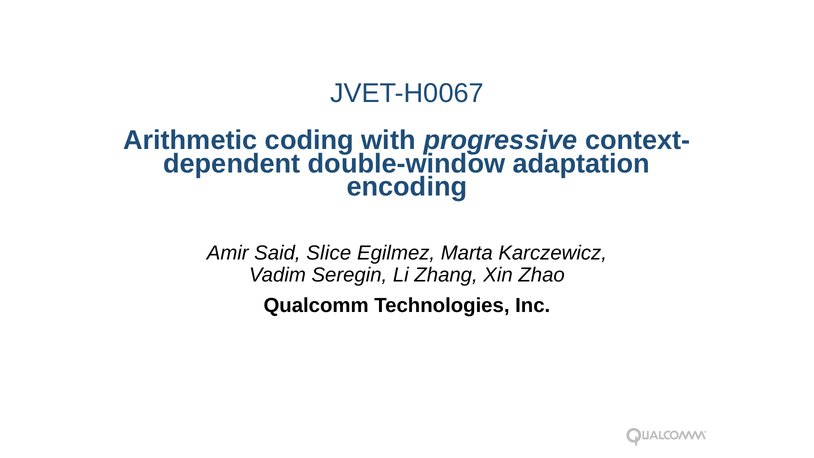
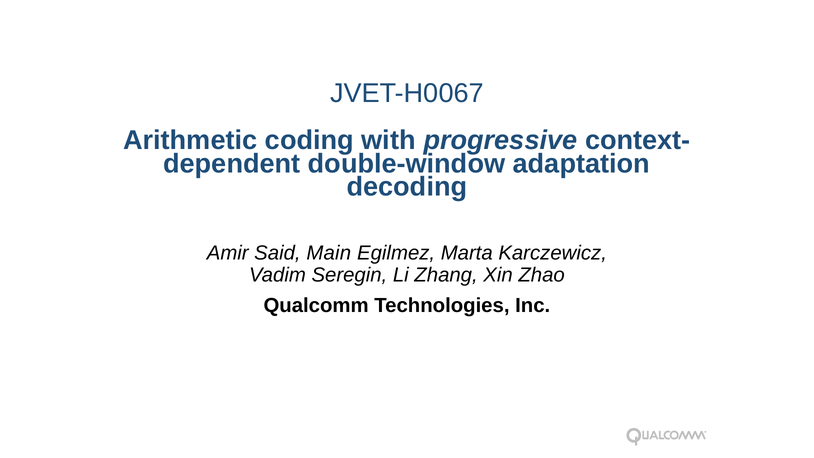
encoding: encoding -> decoding
Slice: Slice -> Main
